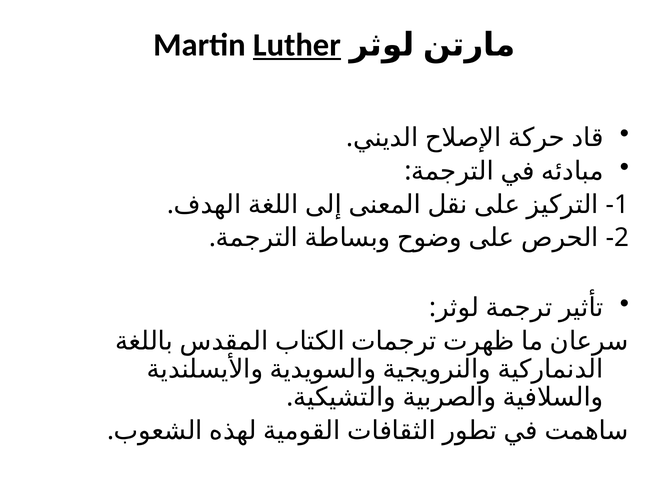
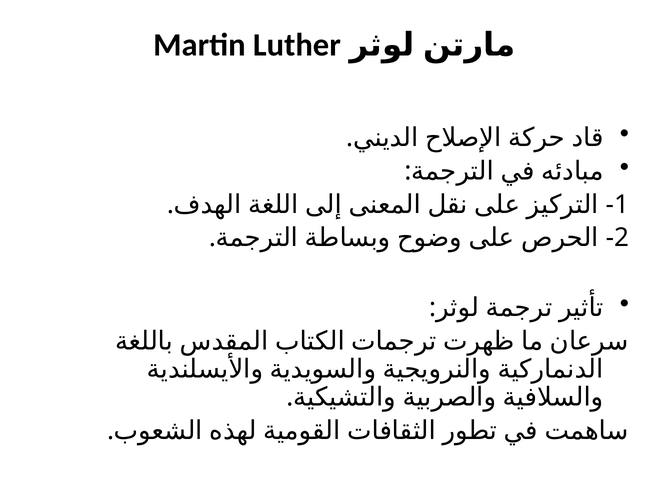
Luther underline: present -> none
